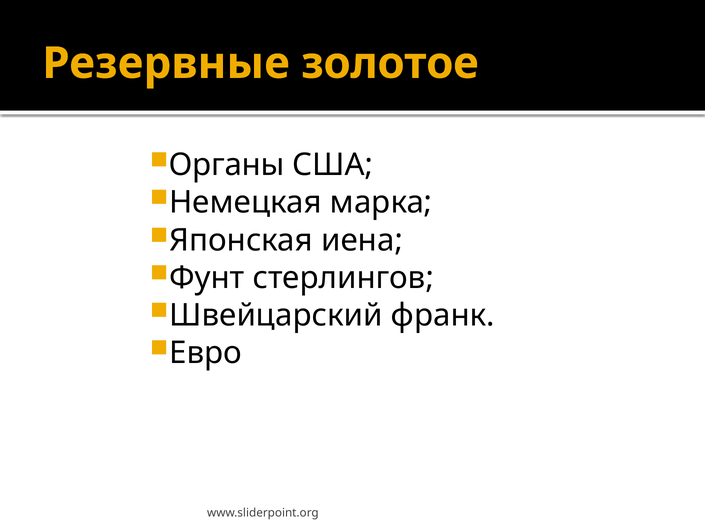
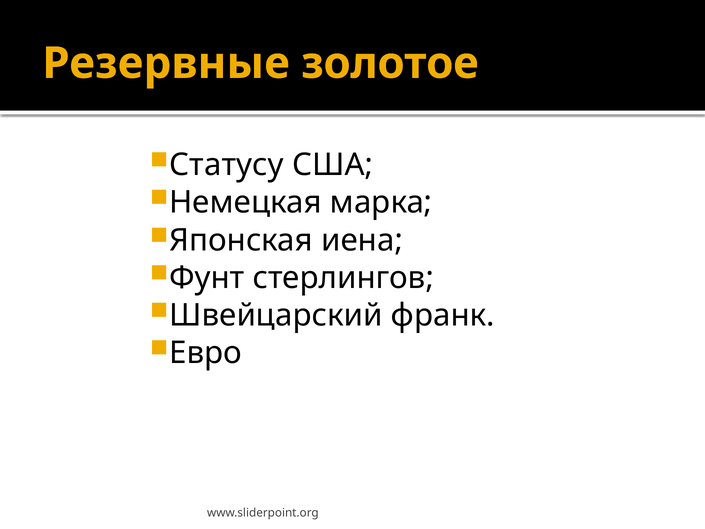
Органы: Органы -> Статусу
